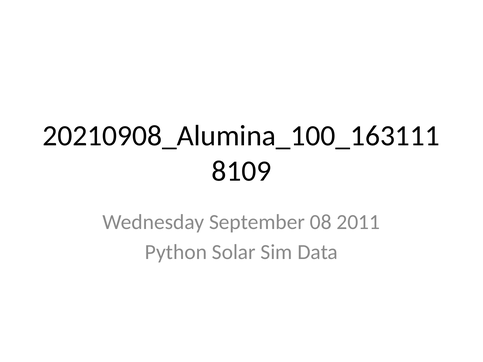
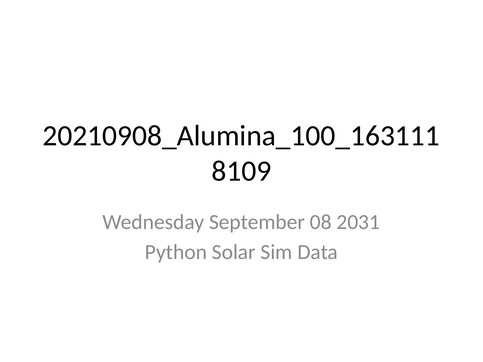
2011: 2011 -> 2031
